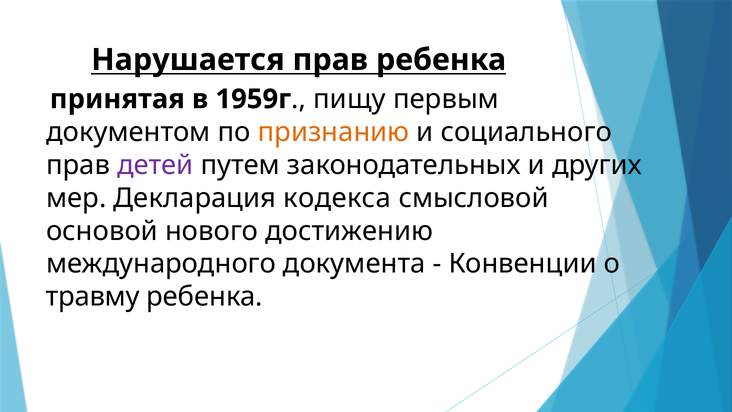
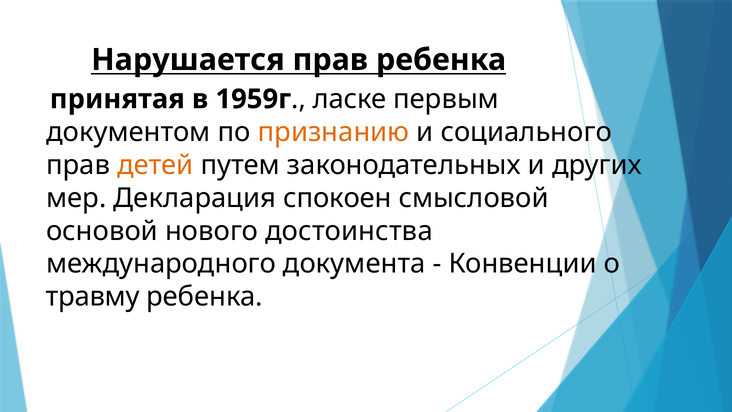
пищу: пищу -> ласке
детей colour: purple -> orange
кодекса: кодекса -> спокоен
достижению: достижению -> достоинства
